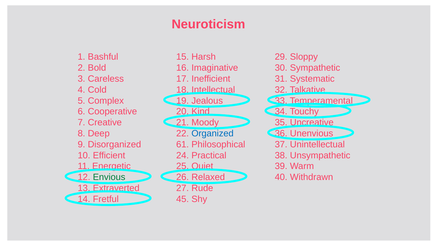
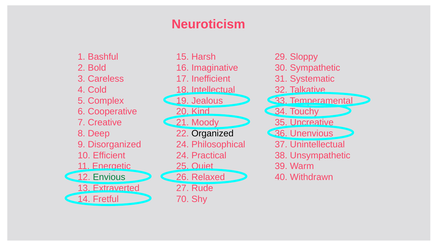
Organized colour: blue -> black
Disorganized 61: 61 -> 24
45: 45 -> 70
